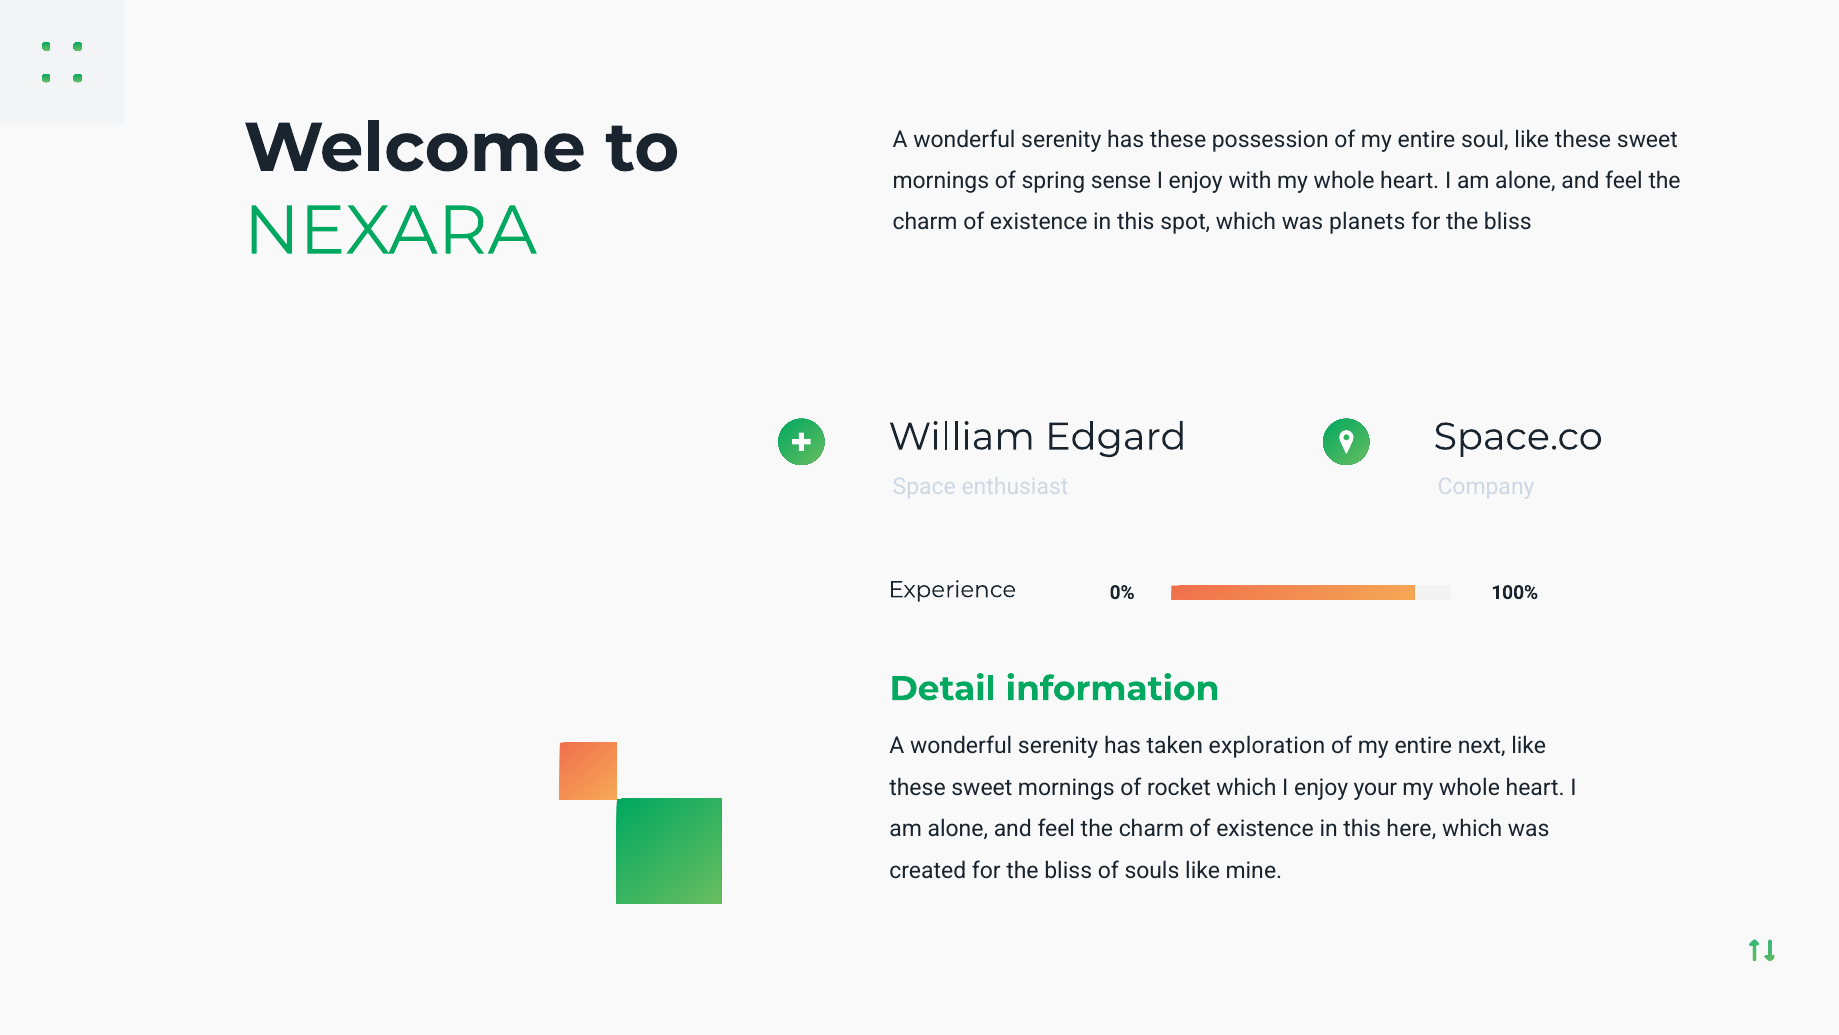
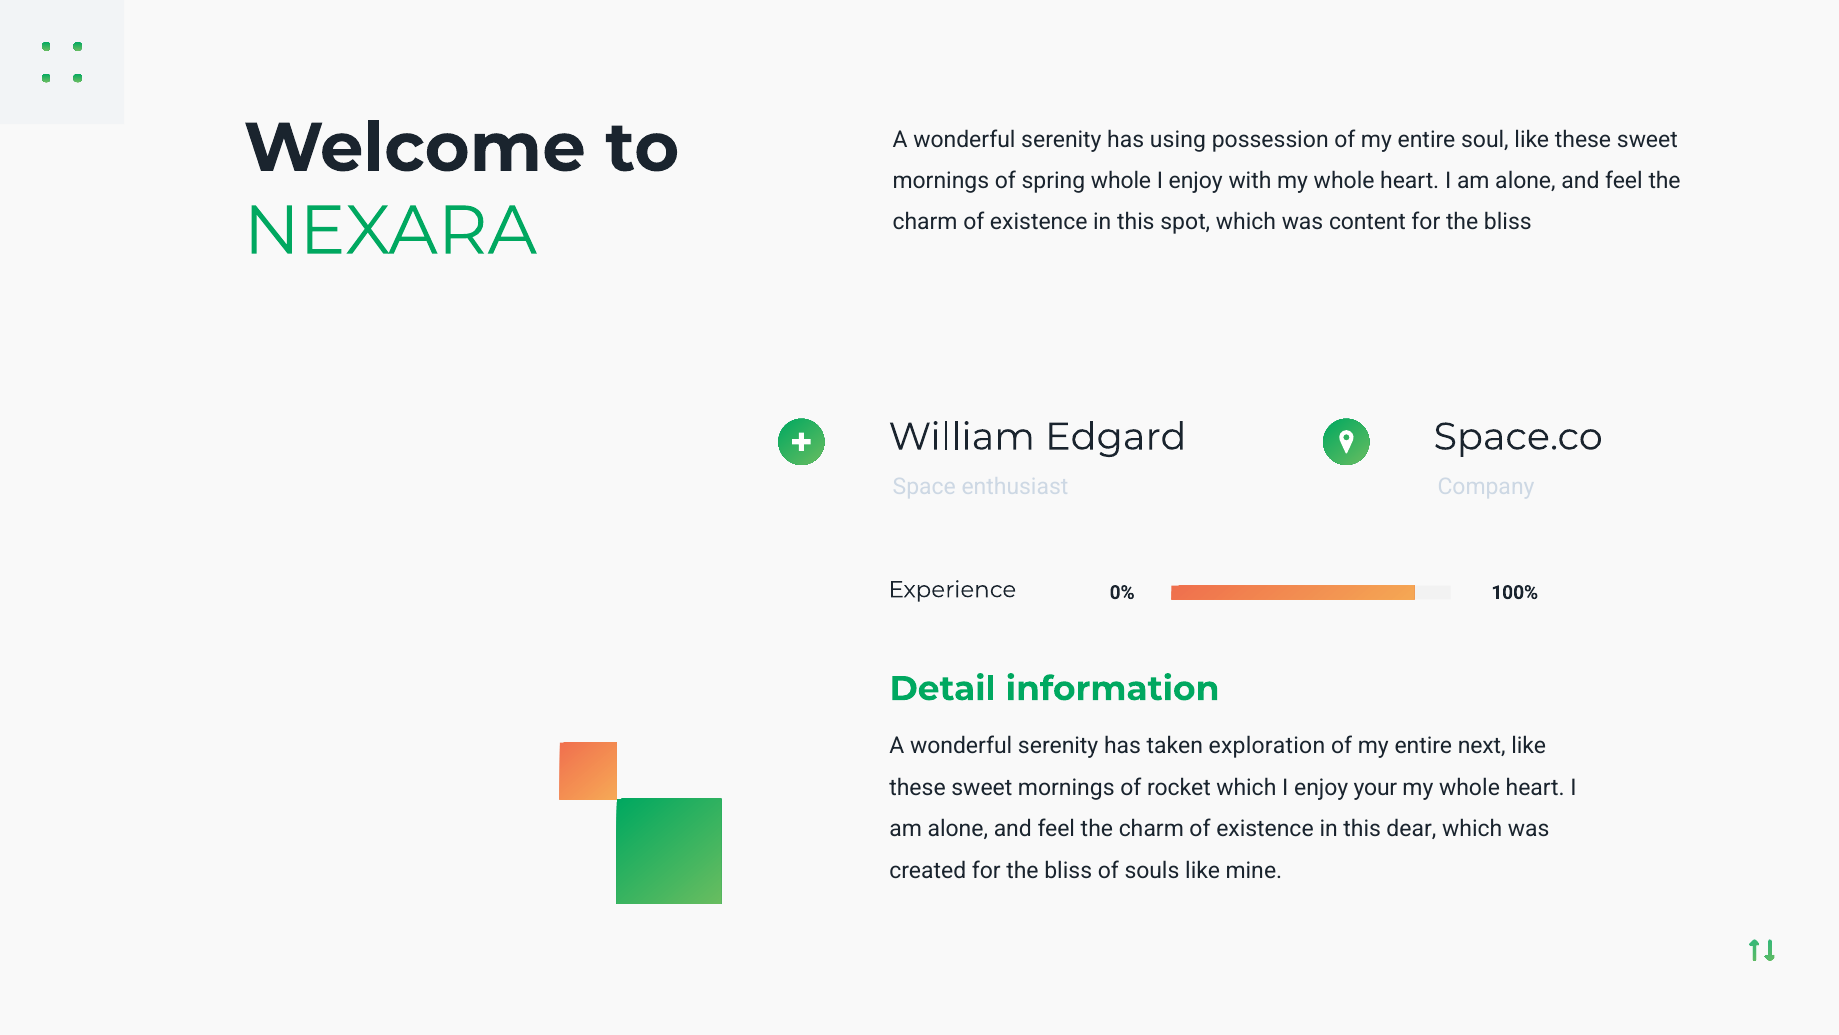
has these: these -> using
spring sense: sense -> whole
planets: planets -> content
here: here -> dear
